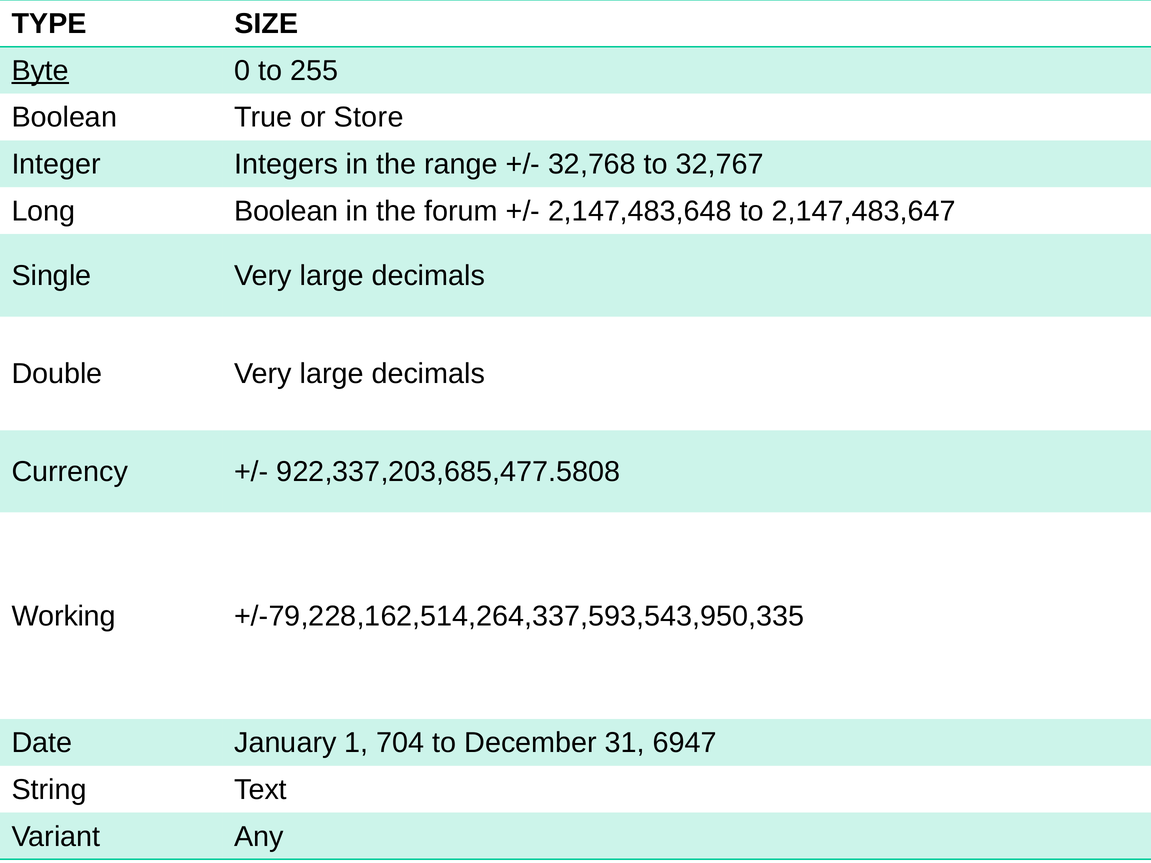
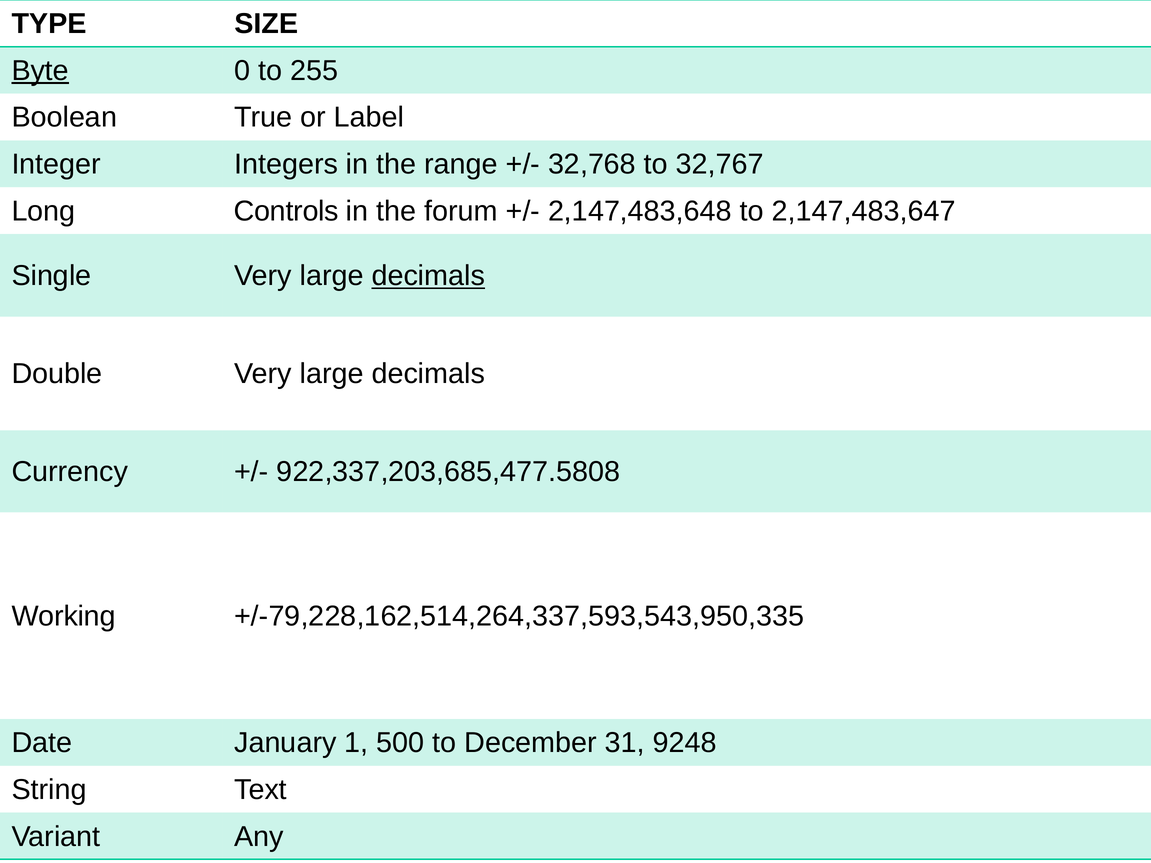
Store: Store -> Label
Long Boolean: Boolean -> Controls
decimals at (428, 276) underline: none -> present
704: 704 -> 500
6947: 6947 -> 9248
